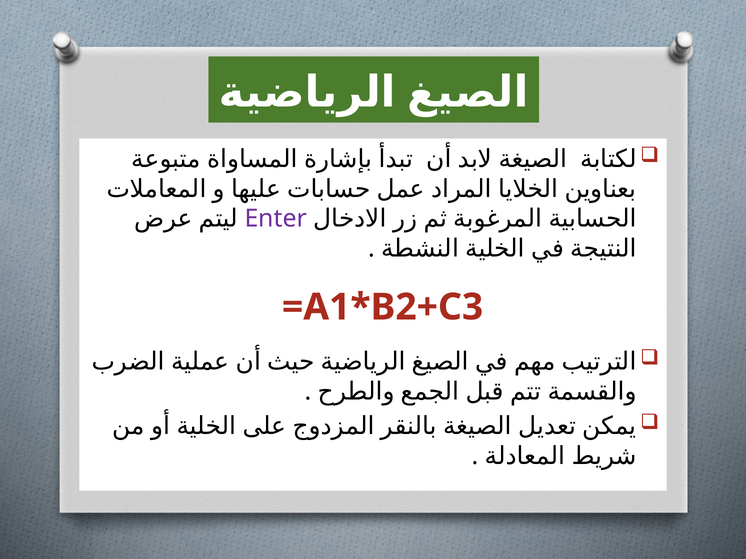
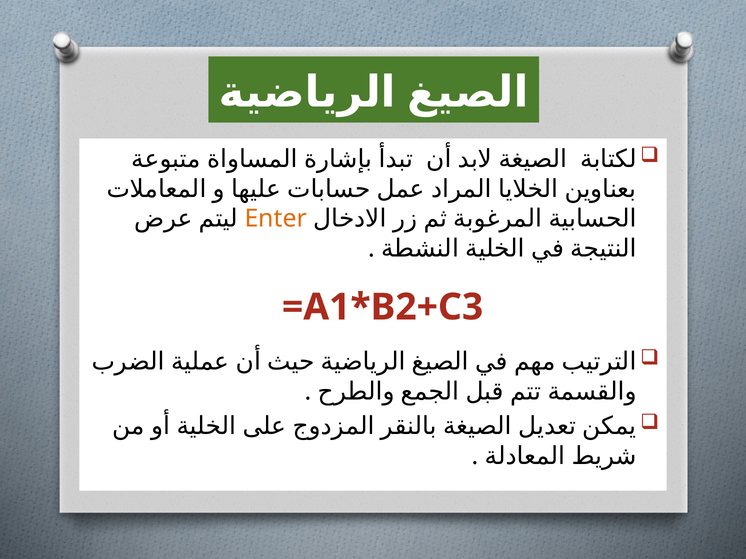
Enter colour: purple -> orange
